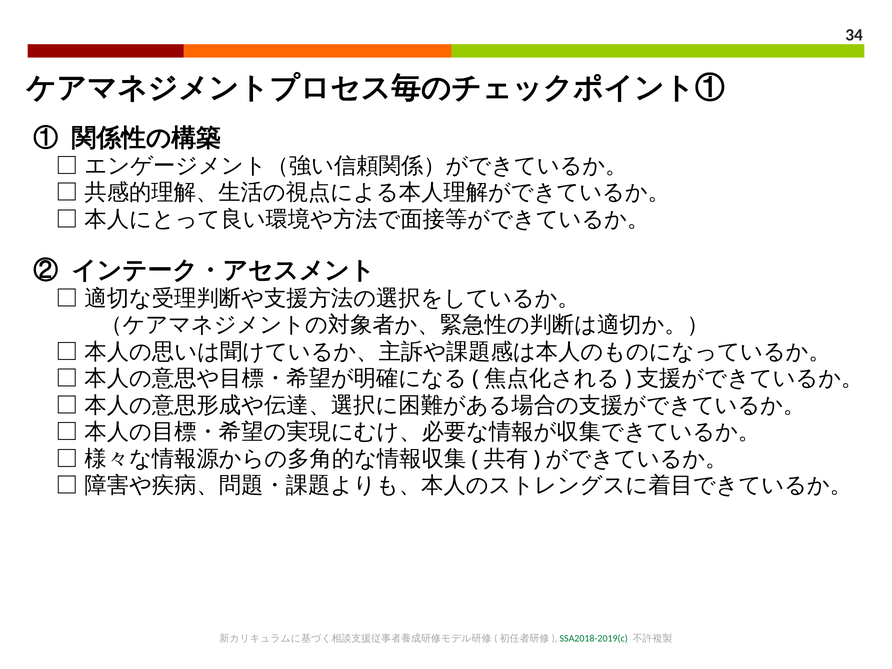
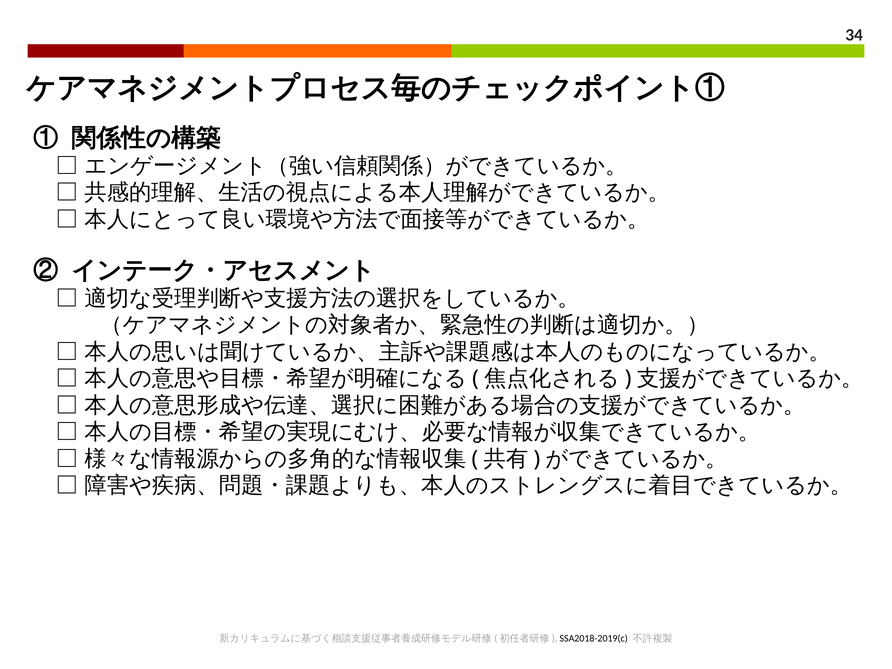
SSA2018-2019(c colour: green -> black
